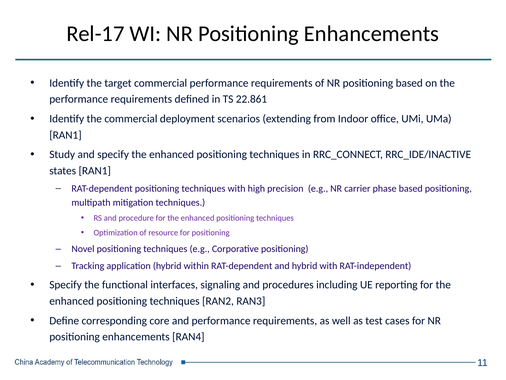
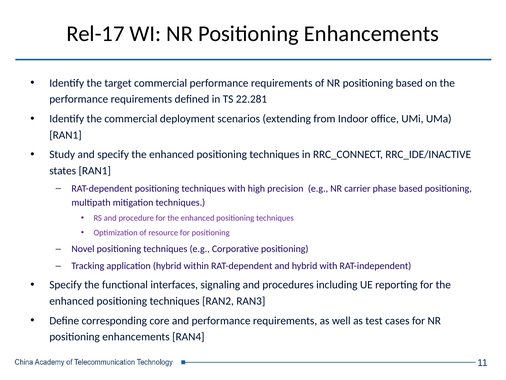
22.861: 22.861 -> 22.281
